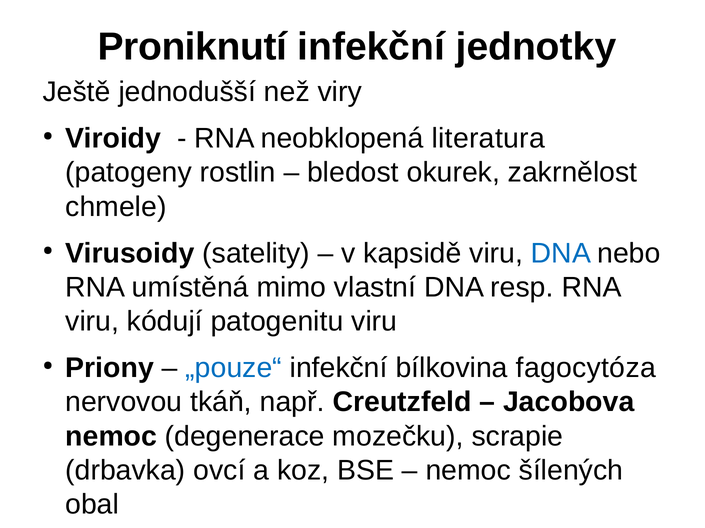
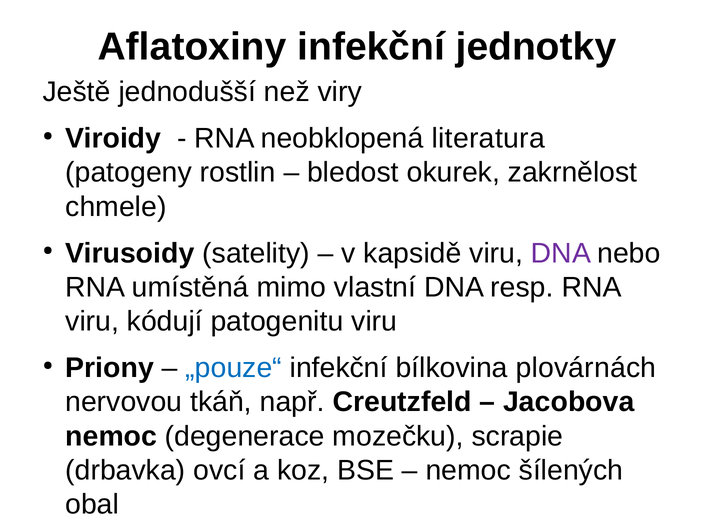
Proniknutí: Proniknutí -> Aflatoxiny
DNA at (561, 254) colour: blue -> purple
fagocytóza: fagocytóza -> plovárnách
